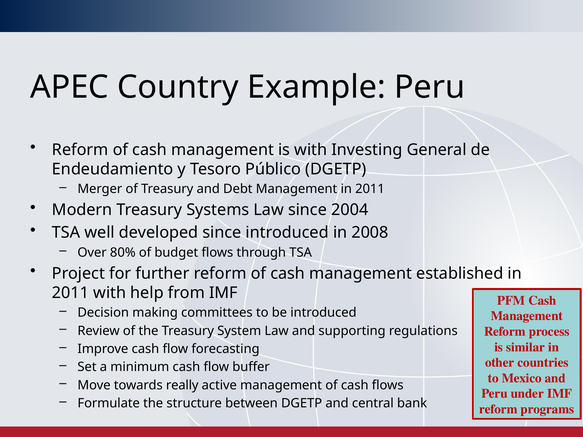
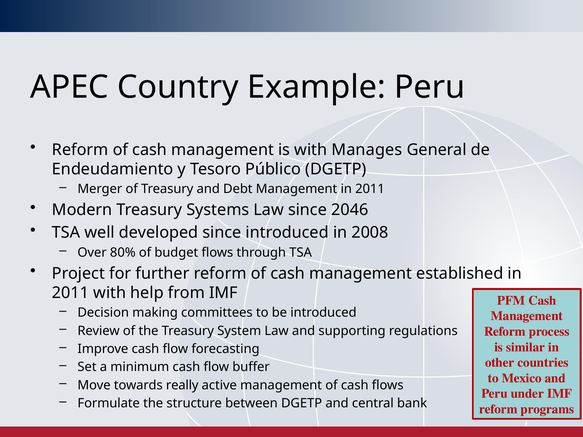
Investing: Investing -> Manages
2004: 2004 -> 2046
